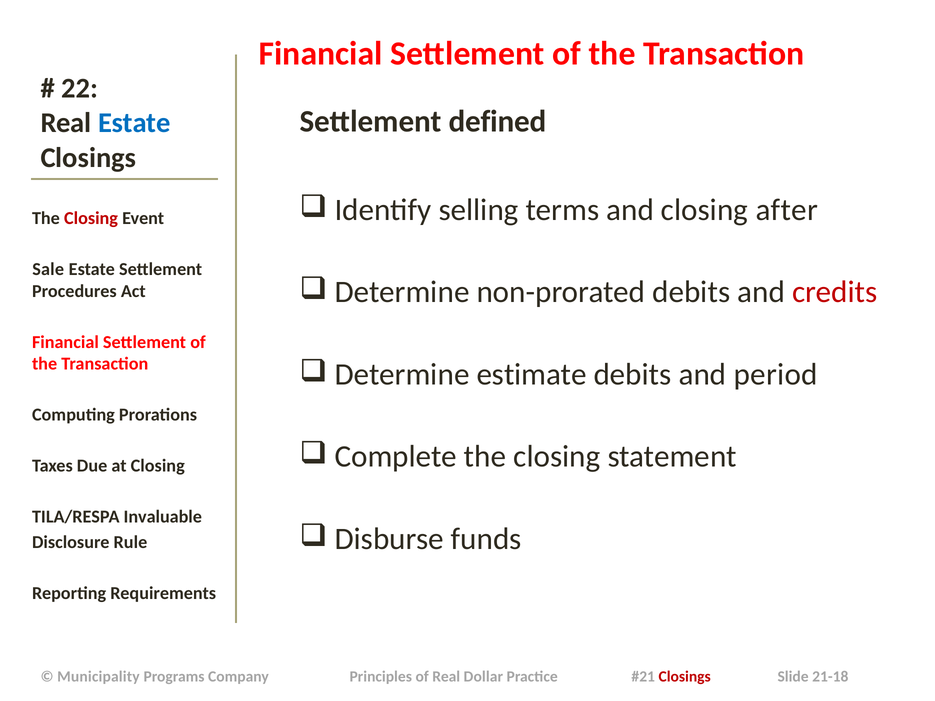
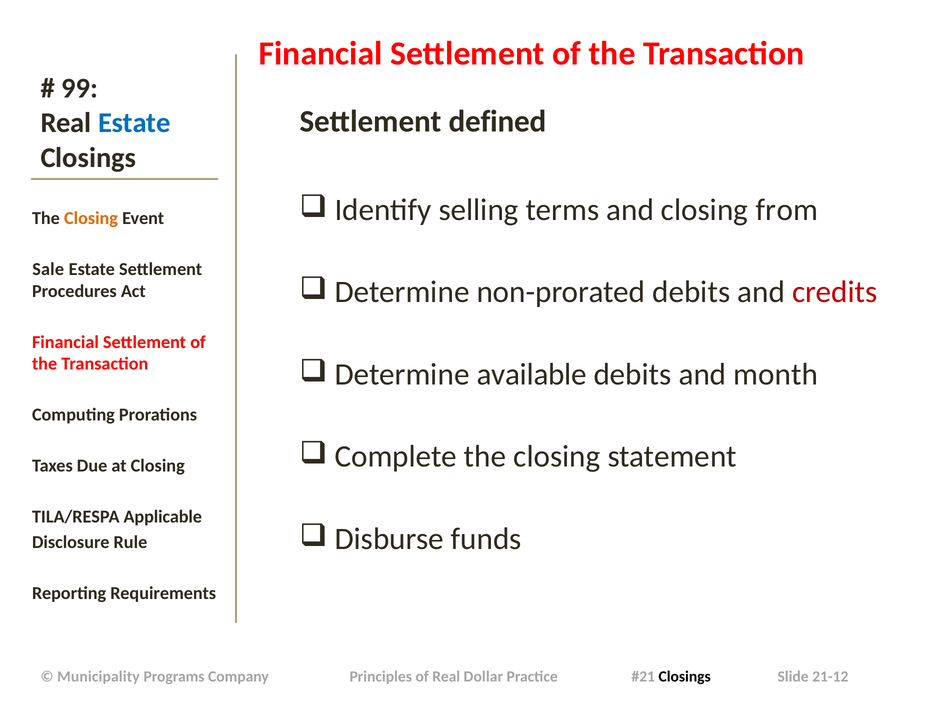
22: 22 -> 99
after: after -> from
Closing at (91, 219) colour: red -> orange
estimate: estimate -> available
period: period -> month
Invaluable: Invaluable -> Applicable
Closings at (685, 677) colour: red -> black
21-18: 21-18 -> 21-12
